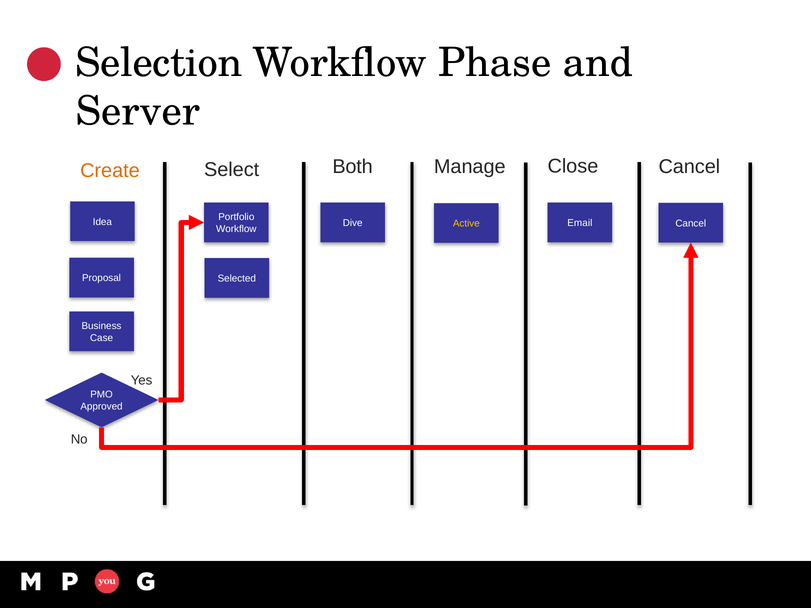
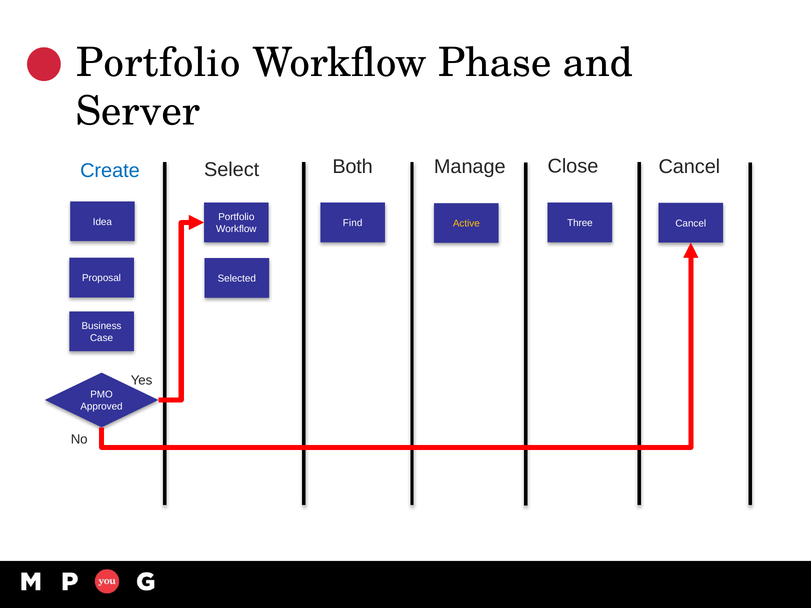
Selection at (159, 63): Selection -> Portfolio
Create colour: orange -> blue
Dive: Dive -> Find
Email: Email -> Three
